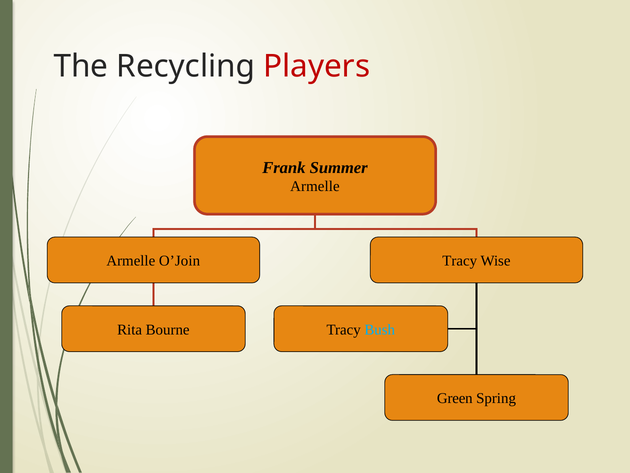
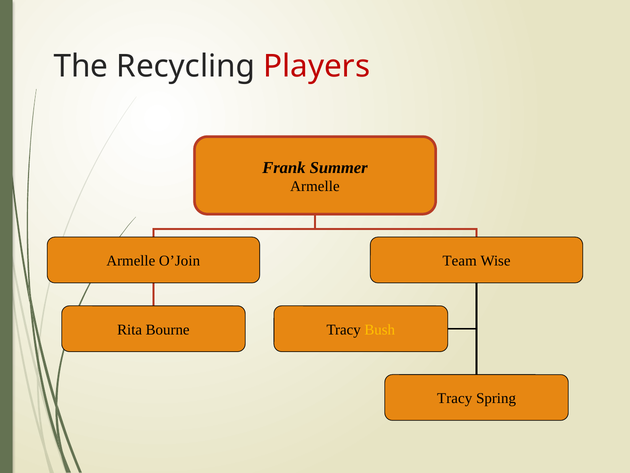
Tracy at (460, 261): Tracy -> Team
Bush colour: light blue -> yellow
Green at (455, 398): Green -> Tracy
